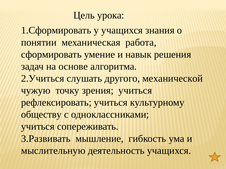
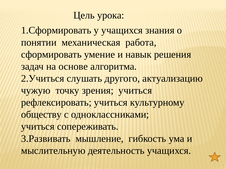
механической: механической -> актуализацию
